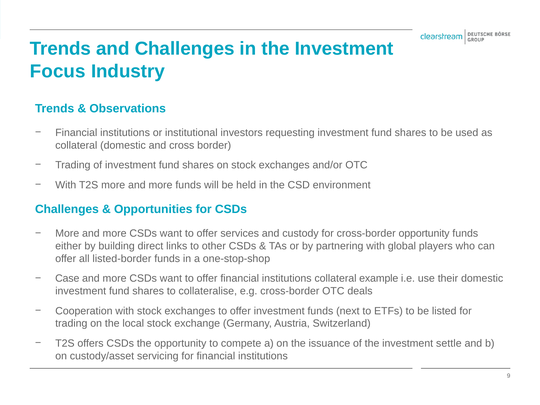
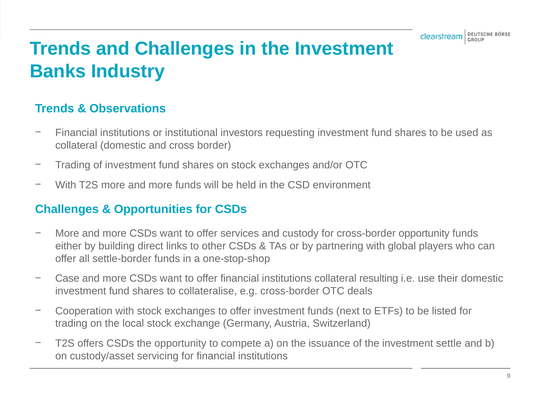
Focus: Focus -> Banks
listed-border: listed-border -> settle-border
example: example -> resulting
